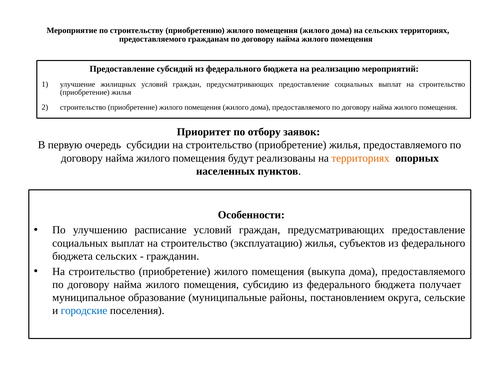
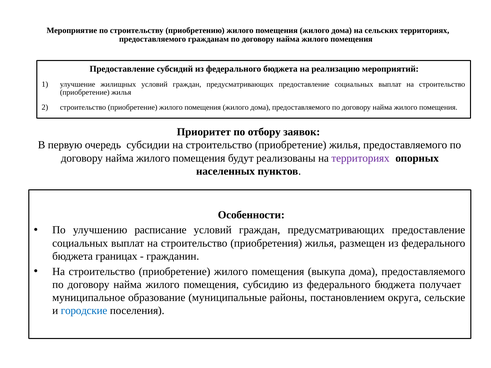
территориях at (361, 158) colour: orange -> purple
эксплуатацию: эксплуатацию -> приобретения
субъектов: субъектов -> размещен
бюджета сельских: сельских -> границах
